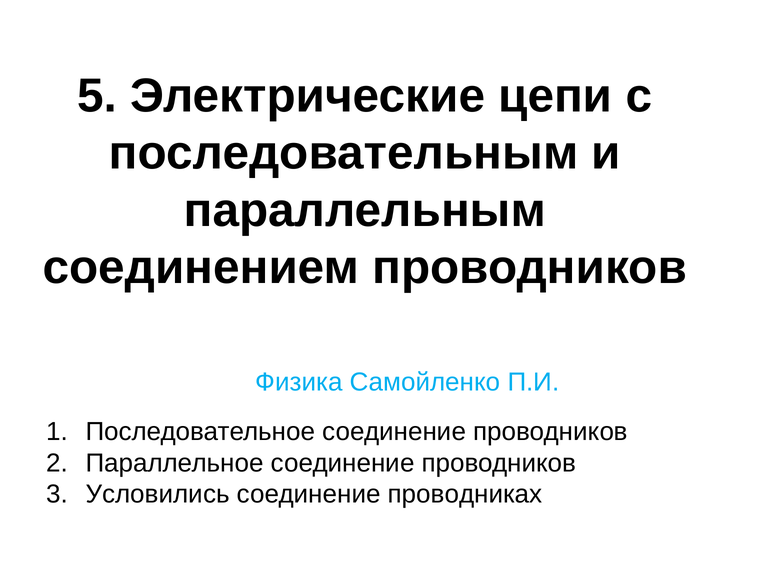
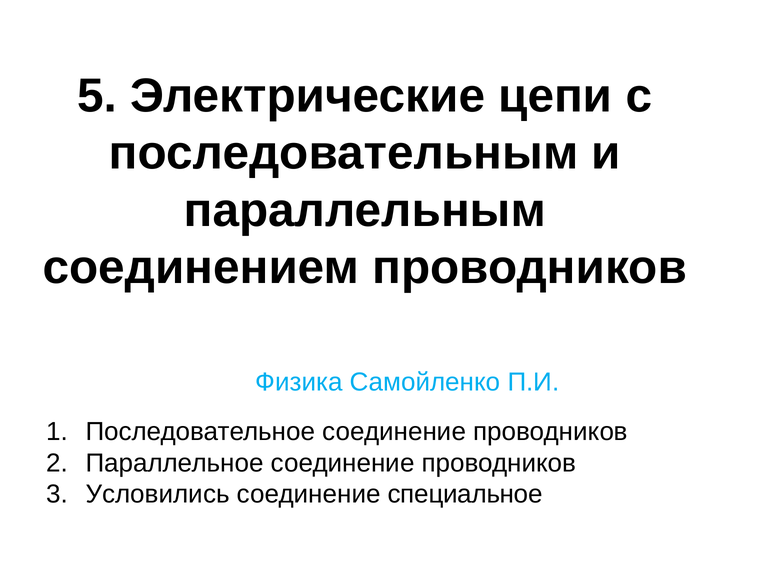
проводниках: проводниках -> специальное
